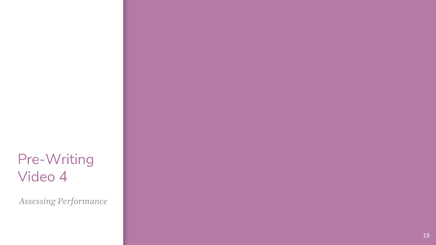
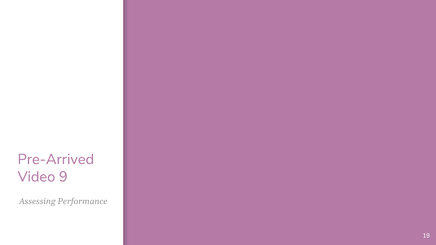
Pre-Writing: Pre-Writing -> Pre-Arrived
4: 4 -> 9
